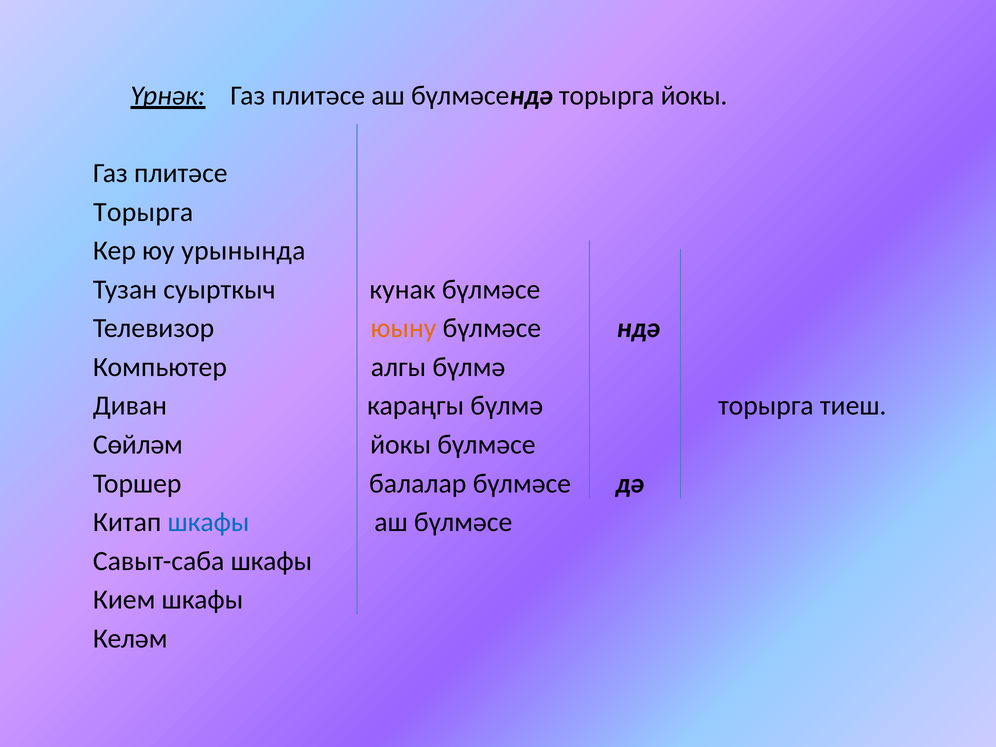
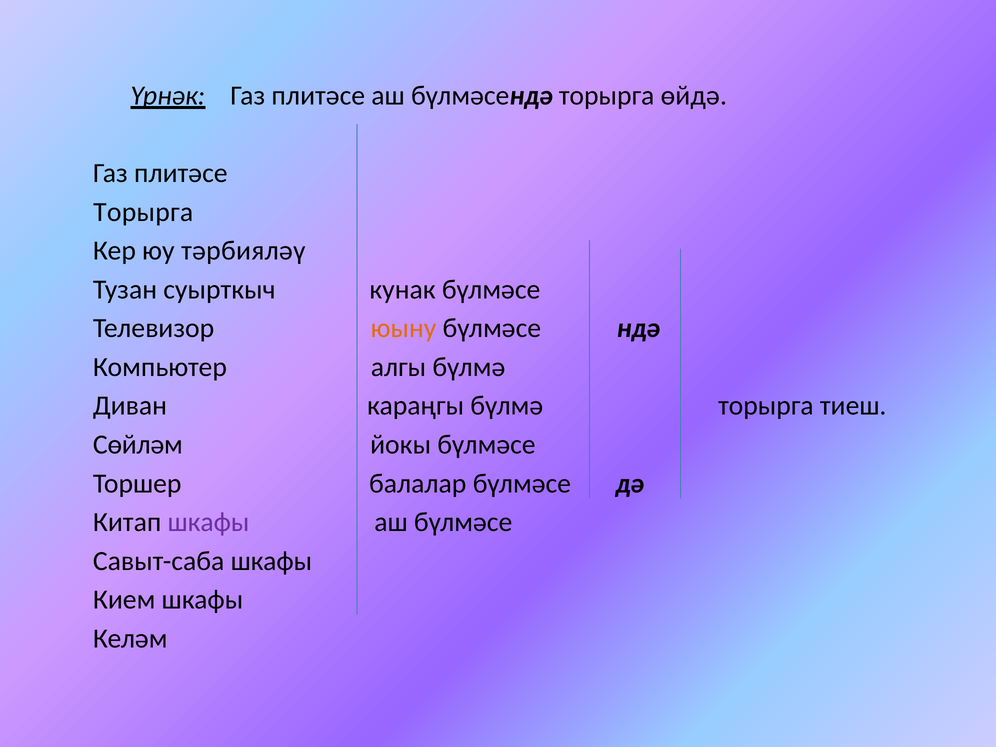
торырга йокы: йокы -> өйдә
урынында: урынында -> тәрбияләү
шкафы at (208, 522) colour: blue -> purple
